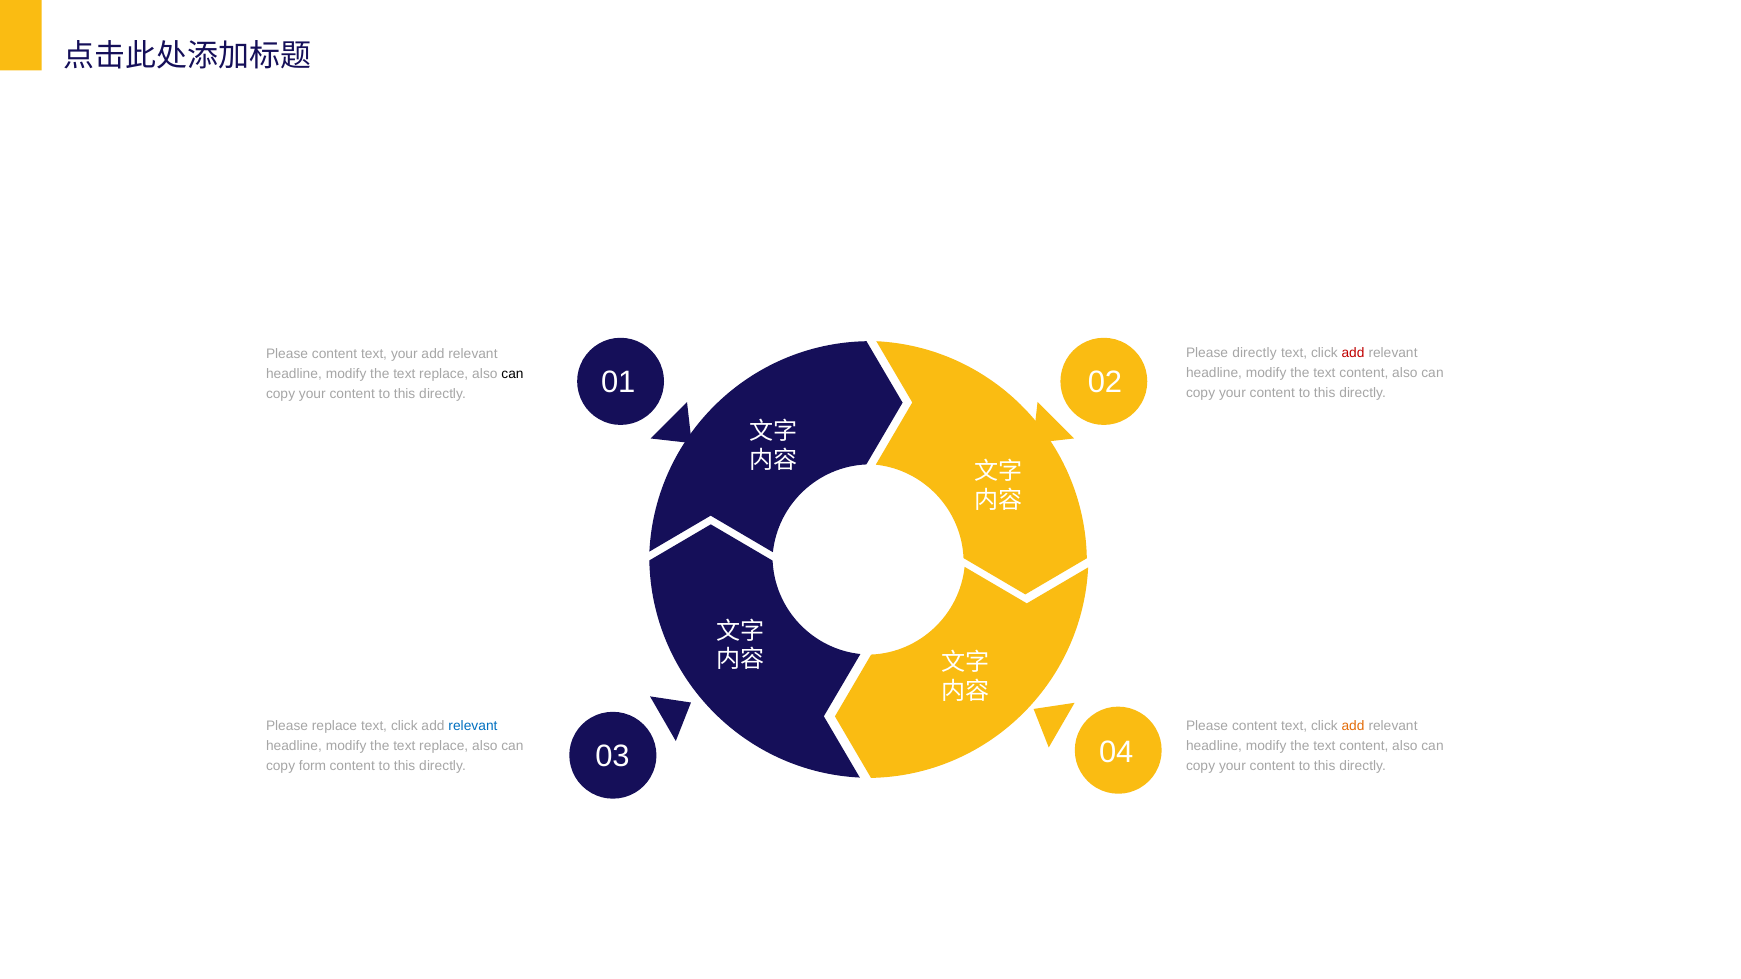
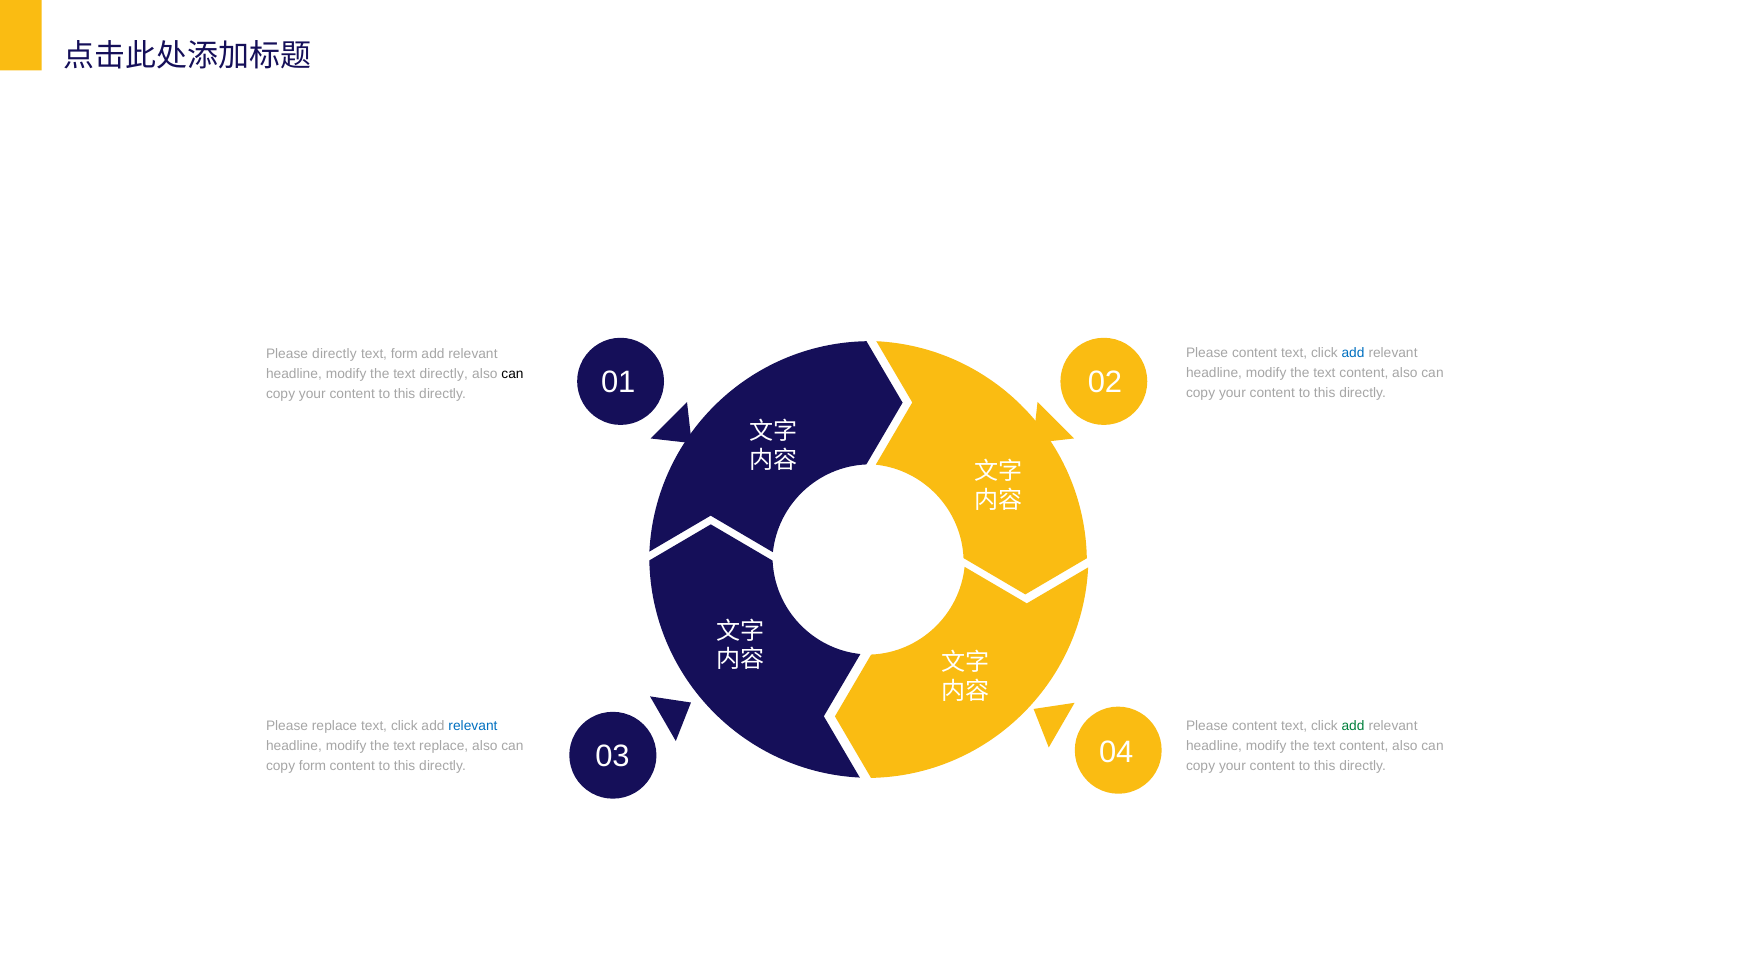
directly at (1255, 354): directly -> content
add at (1353, 354) colour: red -> blue
content at (335, 354): content -> directly
text your: your -> form
replace at (444, 374): replace -> directly
add at (1353, 727) colour: orange -> green
